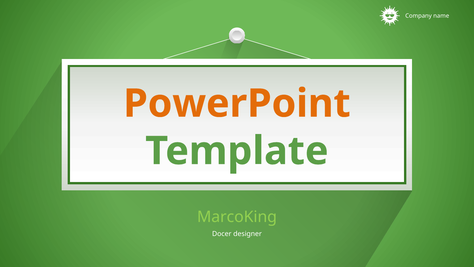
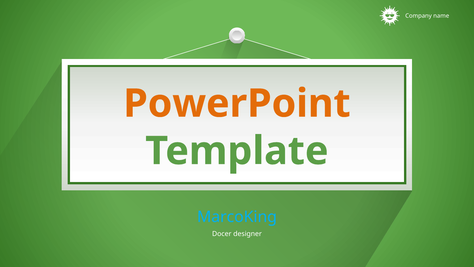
MarcoKing colour: light green -> light blue
